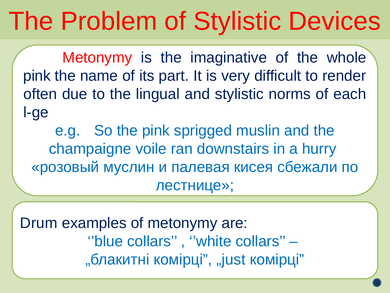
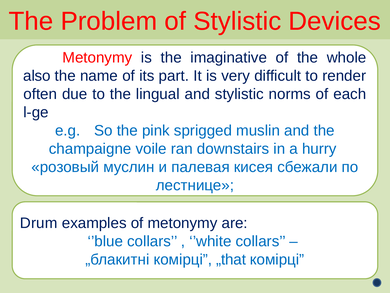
pink at (37, 76): pink -> also
„just: „just -> „that
